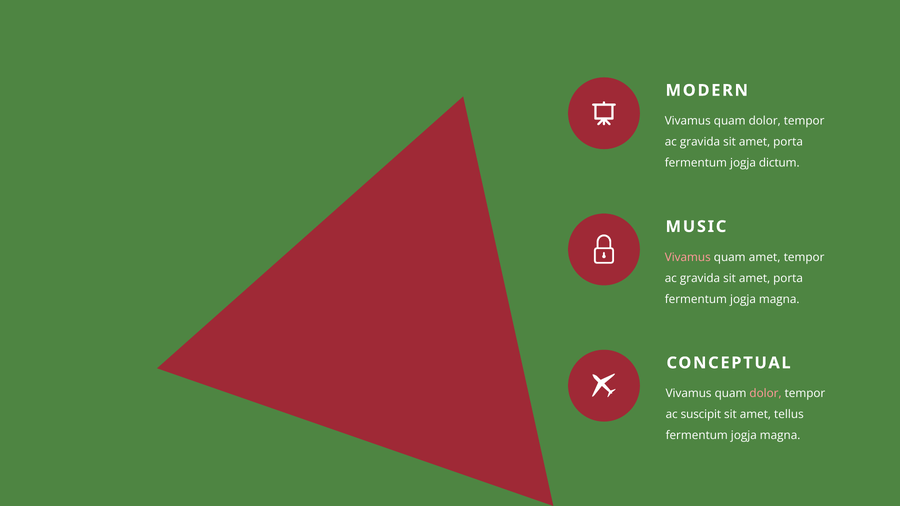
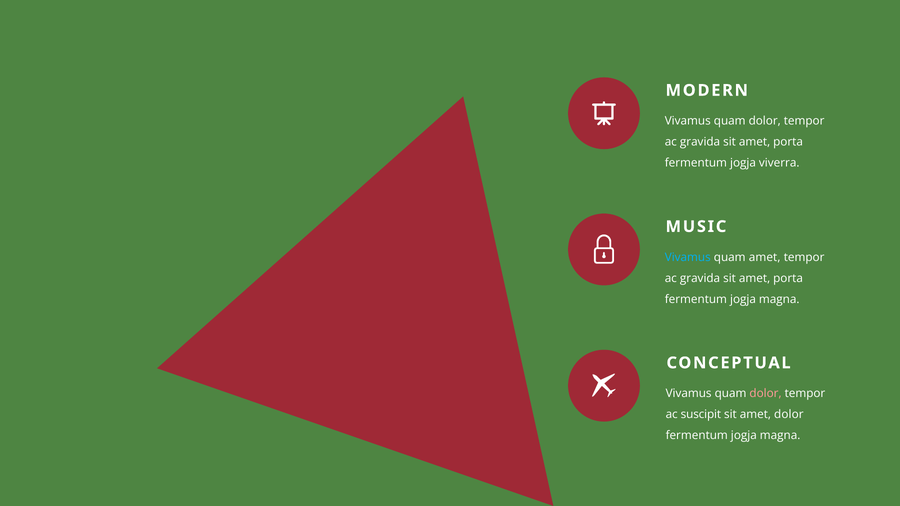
dictum: dictum -> viverra
Vivamus at (688, 257) colour: pink -> light blue
amet tellus: tellus -> dolor
